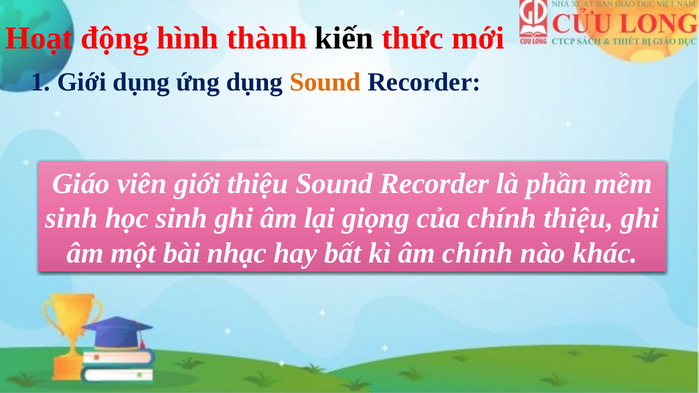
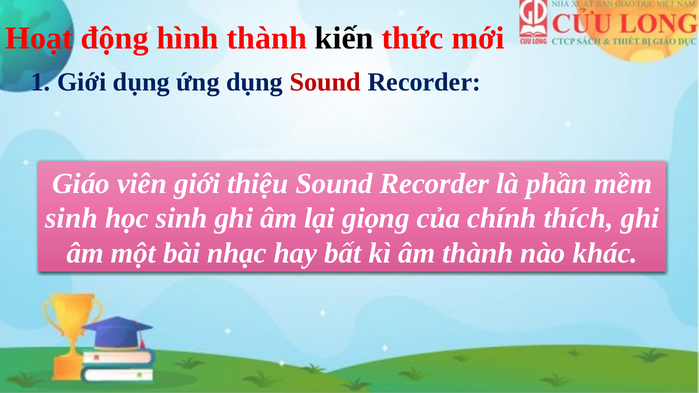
Sound at (325, 82) colour: orange -> red
chính thiệu: thiệu -> thích
âm chính: chính -> thành
